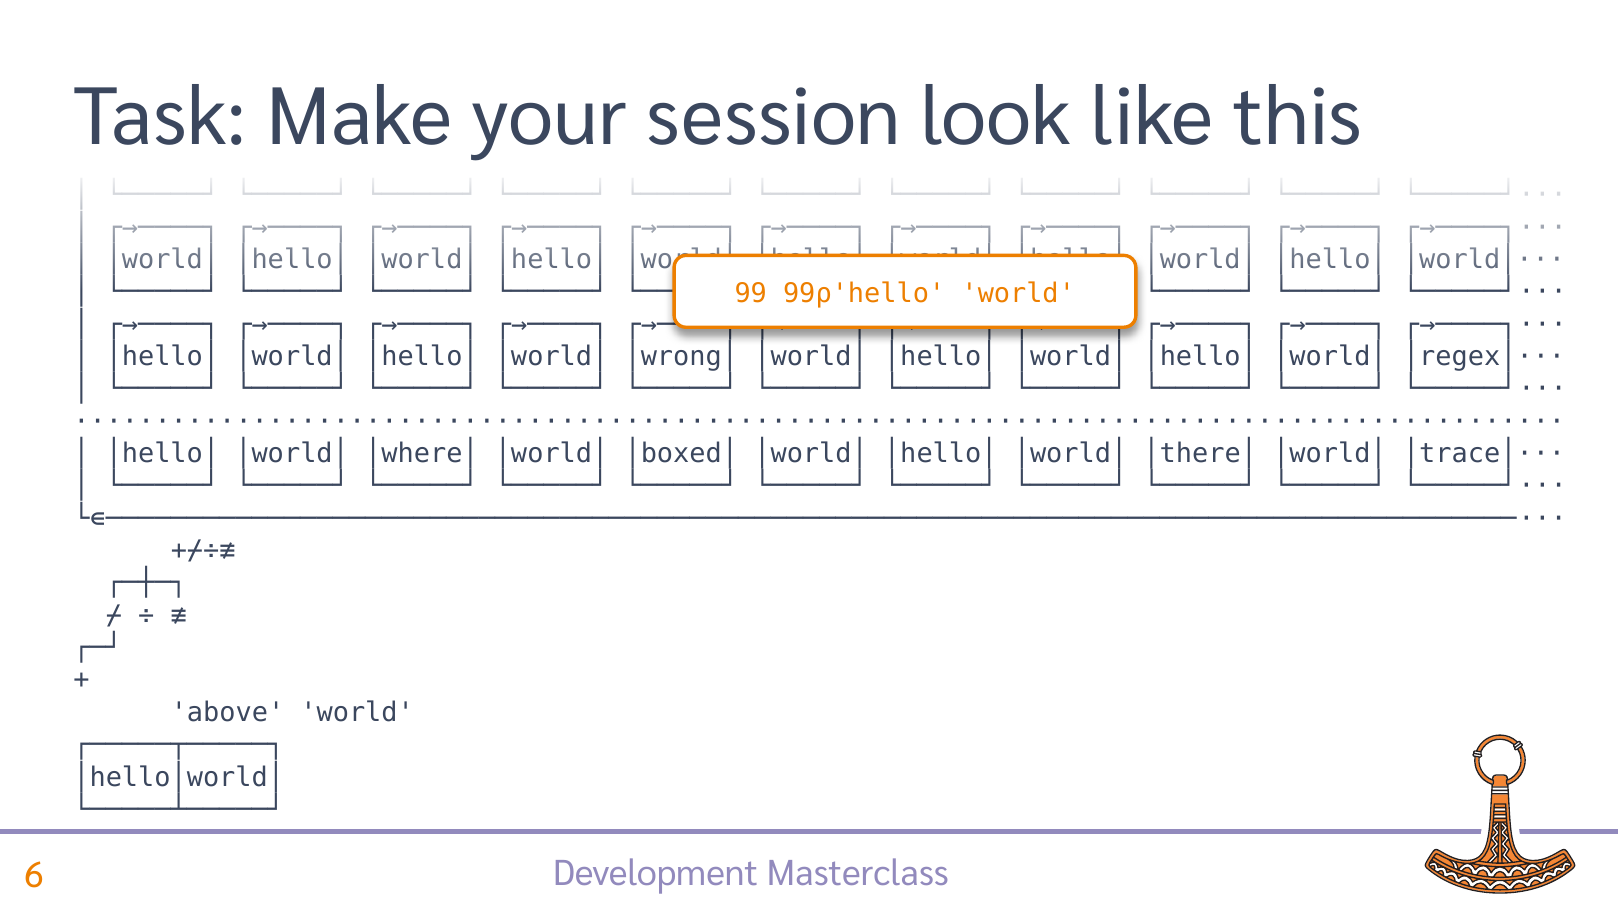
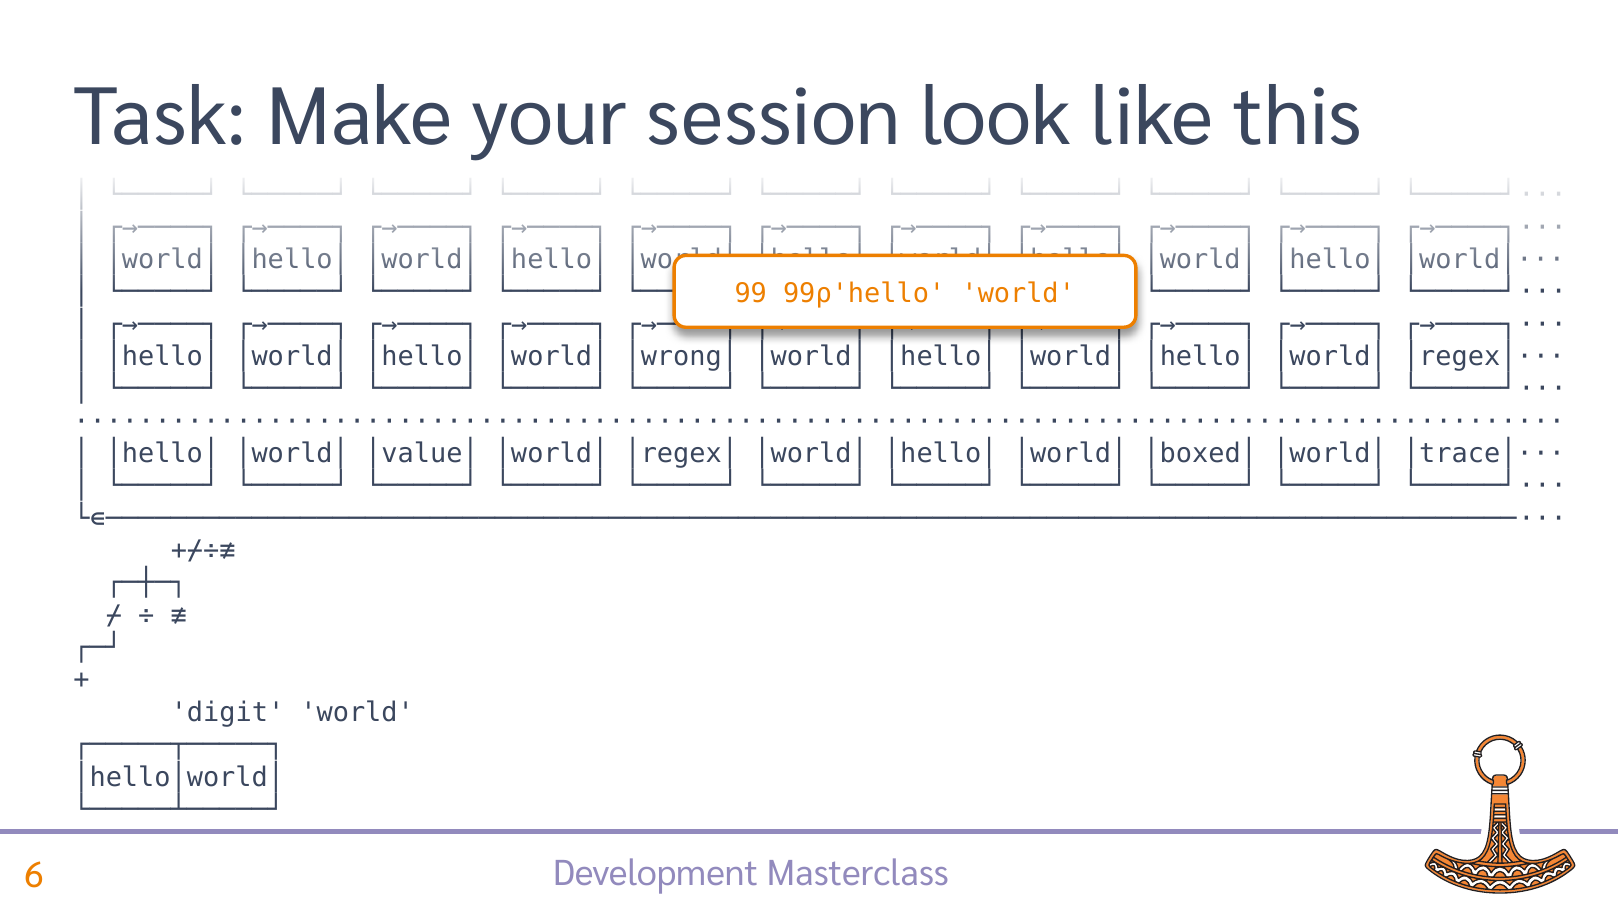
│where│: │where│ -> │value│
│boxed│: │boxed│ -> │regex│
│there│: │there│ -> │boxed│
above: above -> digit
